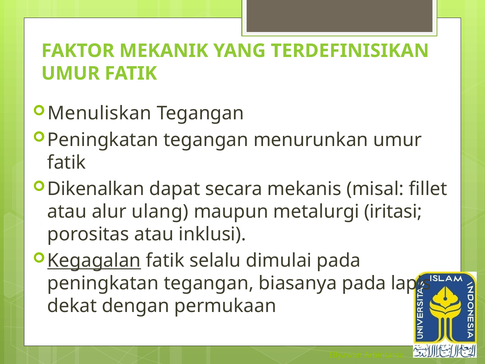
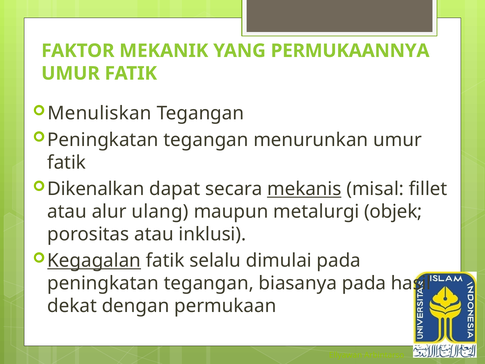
TERDEFINISIKAN: TERDEFINISIKAN -> PERMUKAANNYA
mekanis underline: none -> present
iritasi: iritasi -> objek
lapis: lapis -> hasil
